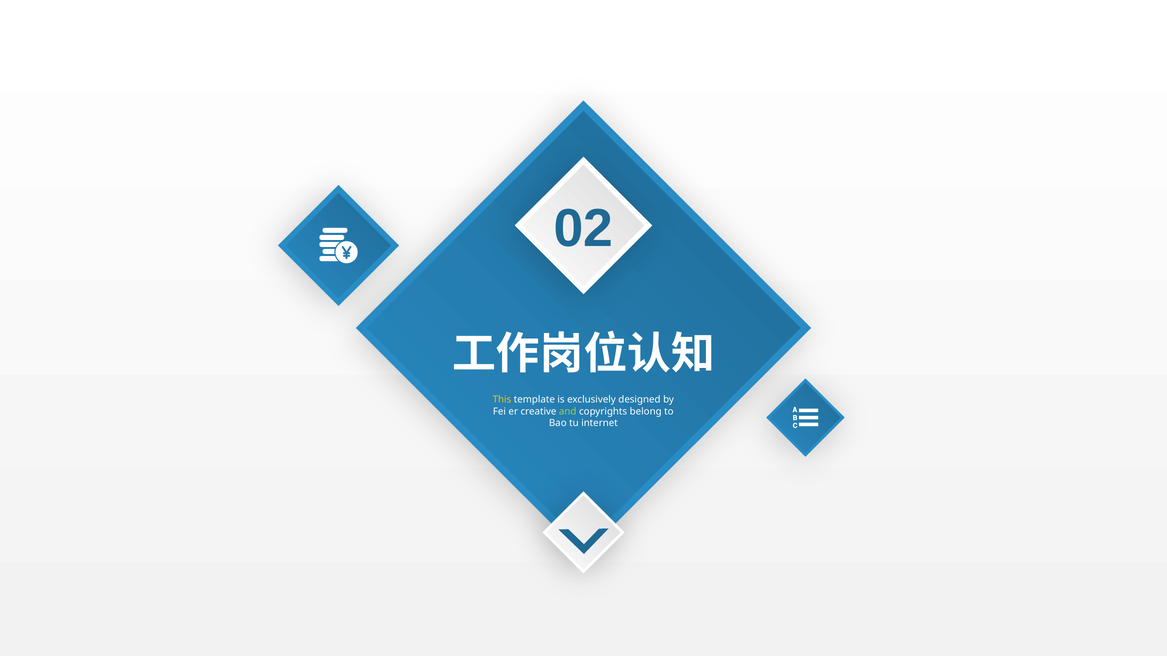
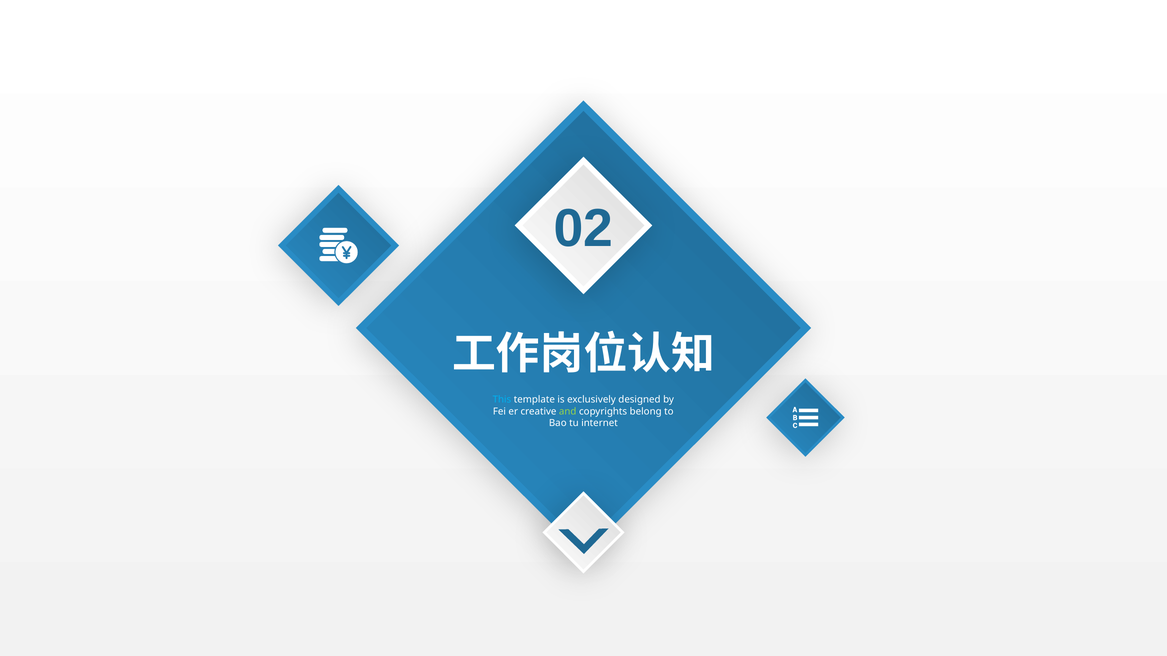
This colour: yellow -> light blue
